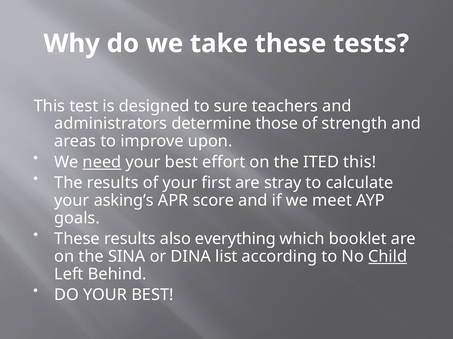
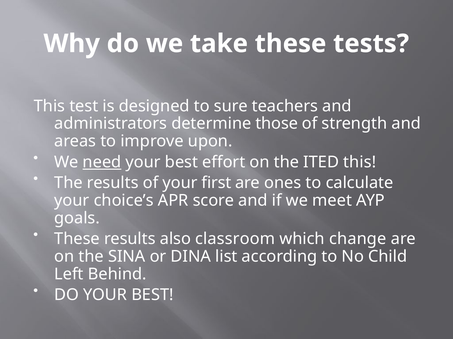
stray: stray -> ones
asking’s: asking’s -> choice’s
everything: everything -> classroom
booklet: booklet -> change
Child underline: present -> none
